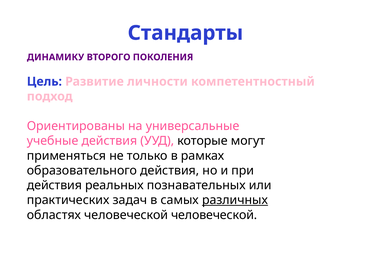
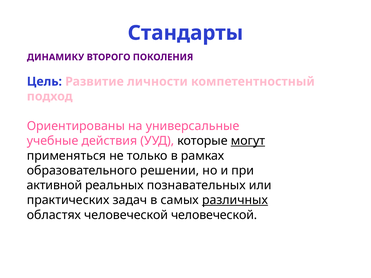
могут underline: none -> present
образовательного действия: действия -> решении
действия at (54, 186): действия -> активной
